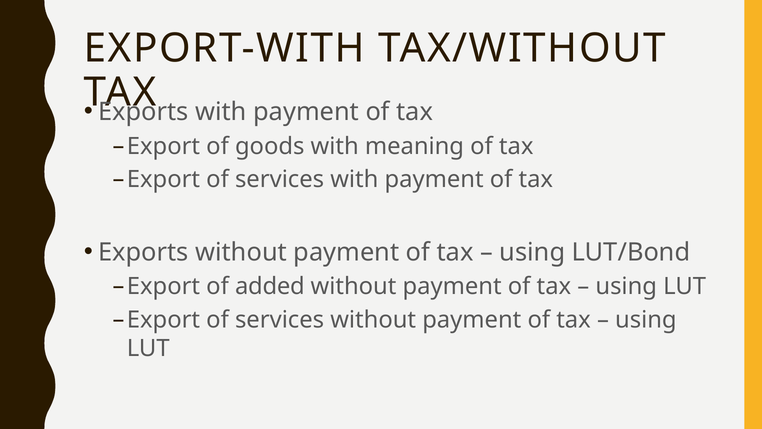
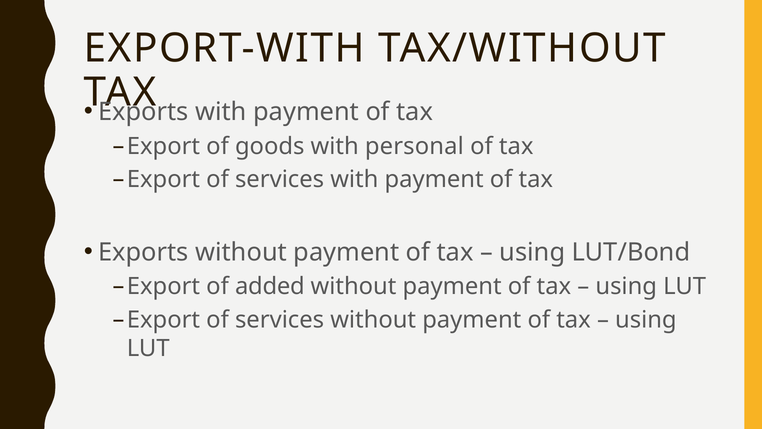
meaning: meaning -> personal
